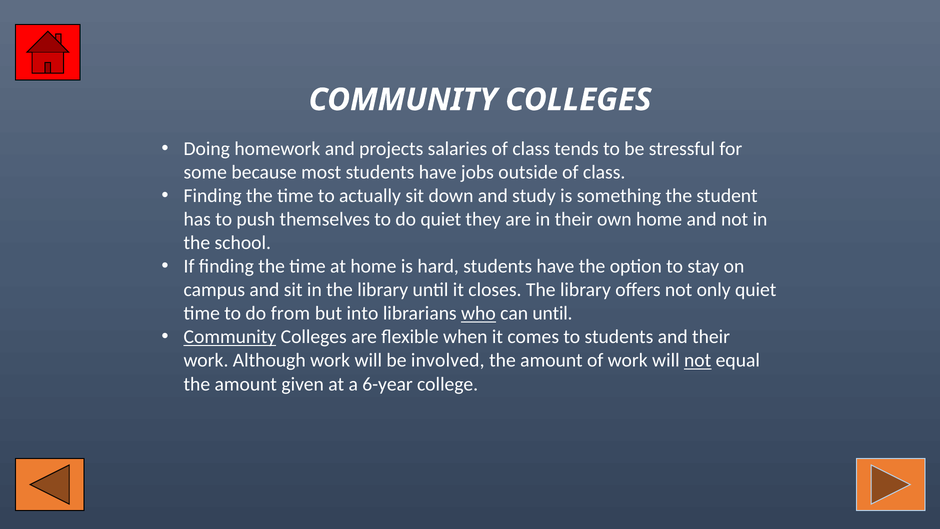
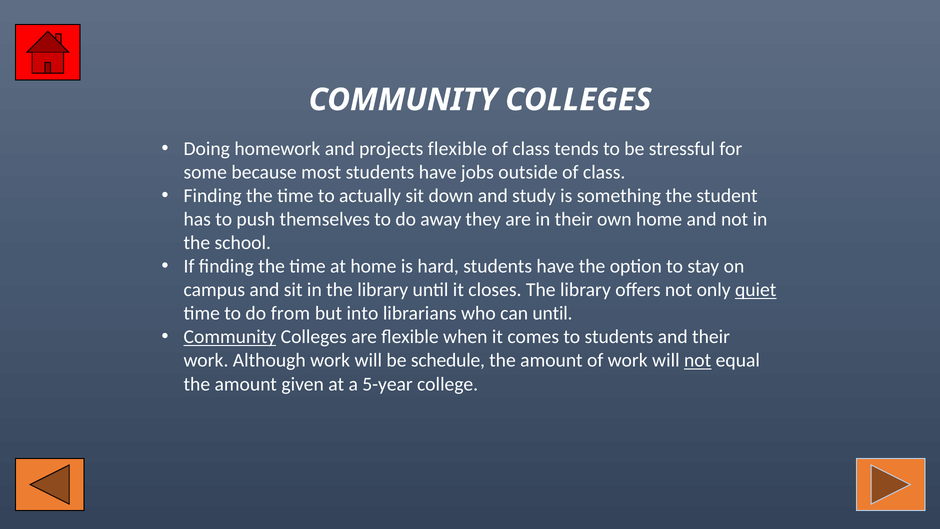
projects salaries: salaries -> flexible
do quiet: quiet -> away
quiet at (756, 290) underline: none -> present
who underline: present -> none
involved: involved -> schedule
6-year: 6-year -> 5-year
